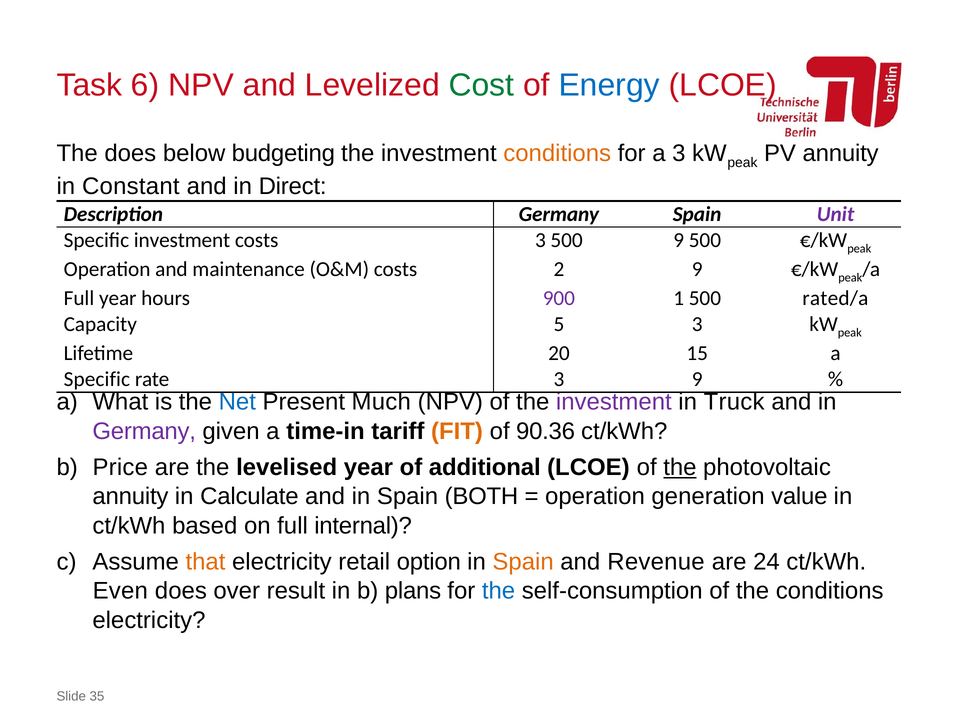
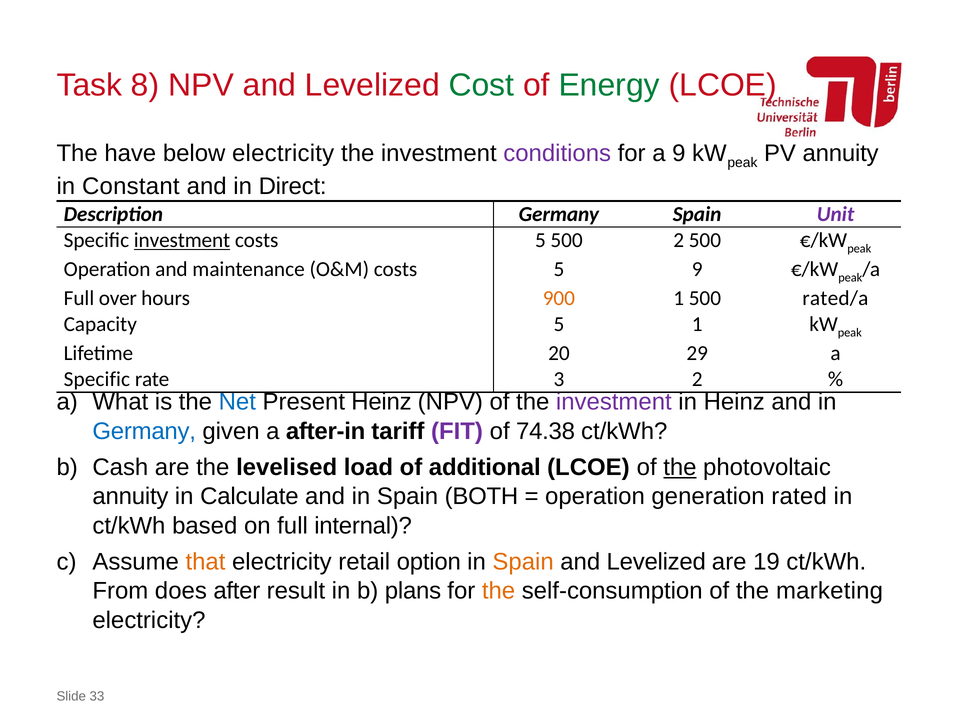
6: 6 -> 8
Energy colour: blue -> green
The does: does -> have
below budgeting: budgeting -> electricity
conditions at (557, 153) colour: orange -> purple
a 3: 3 -> 9
investment at (182, 240) underline: none -> present
3 at (540, 240): 3 -> 5
500 9: 9 -> 2
O&M costs 2: 2 -> 5
Full year: year -> over
900 colour: purple -> orange
5 3: 3 -> 1
15: 15 -> 29
3 9: 9 -> 2
Present Much: Much -> Heinz
in Truck: Truck -> Heinz
Germany at (144, 431) colour: purple -> blue
time-in: time-in -> after-in
FIT colour: orange -> purple
90.36: 90.36 -> 74.38
Price: Price -> Cash
levelised year: year -> load
value: value -> rated
Revenue at (656, 561): Revenue -> Levelized
24: 24 -> 19
Even: Even -> From
over: over -> after
the at (499, 591) colour: blue -> orange
the conditions: conditions -> marketing
35: 35 -> 33
